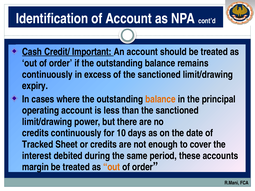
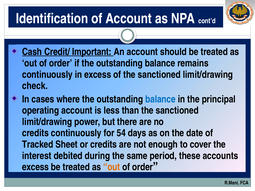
expiry: expiry -> check
balance at (160, 99) colour: orange -> blue
10: 10 -> 54
margin at (35, 167): margin -> excess
